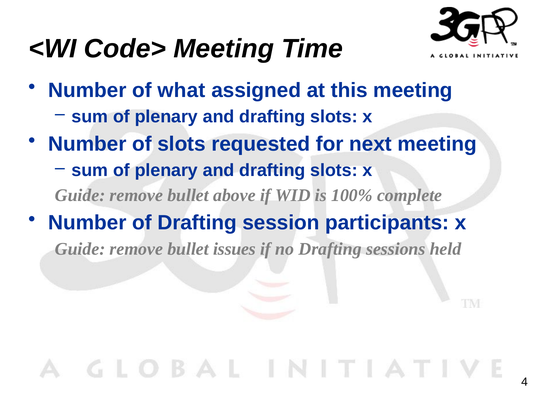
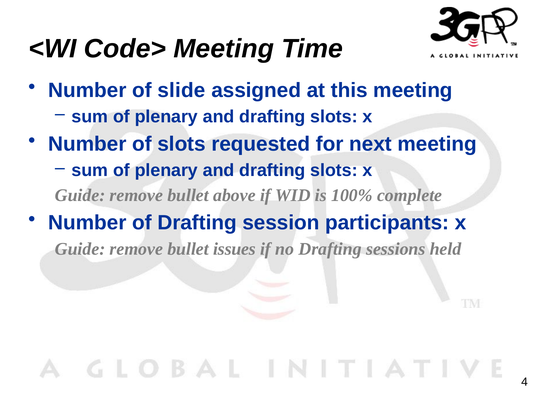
what: what -> slide
